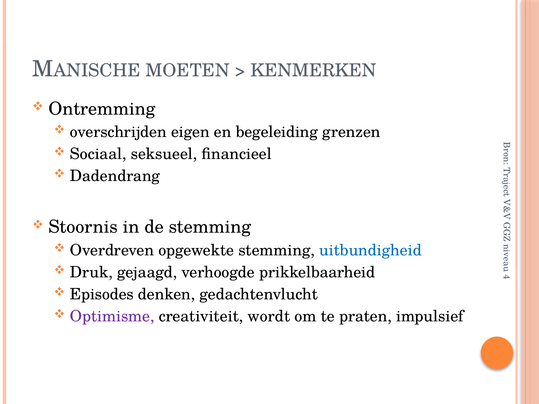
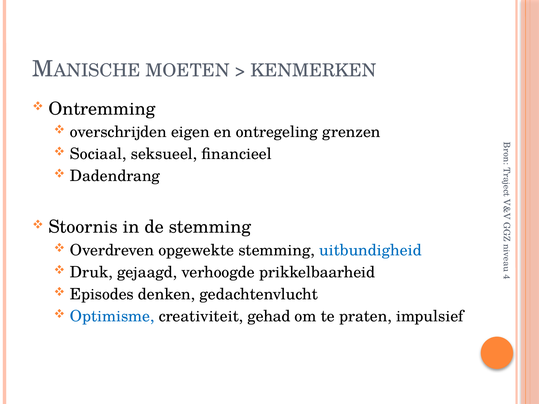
begeleiding: begeleiding -> ontregeling
Optimisme colour: purple -> blue
wordt: wordt -> gehad
